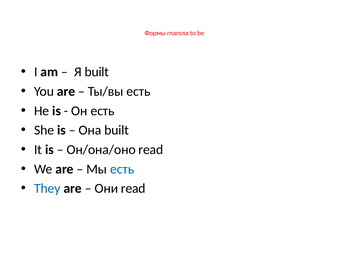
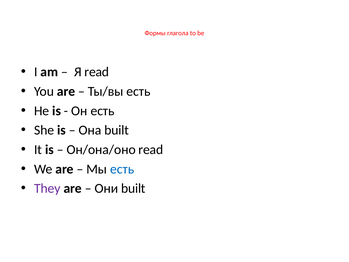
Я built: built -> read
They colour: blue -> purple
Они read: read -> built
